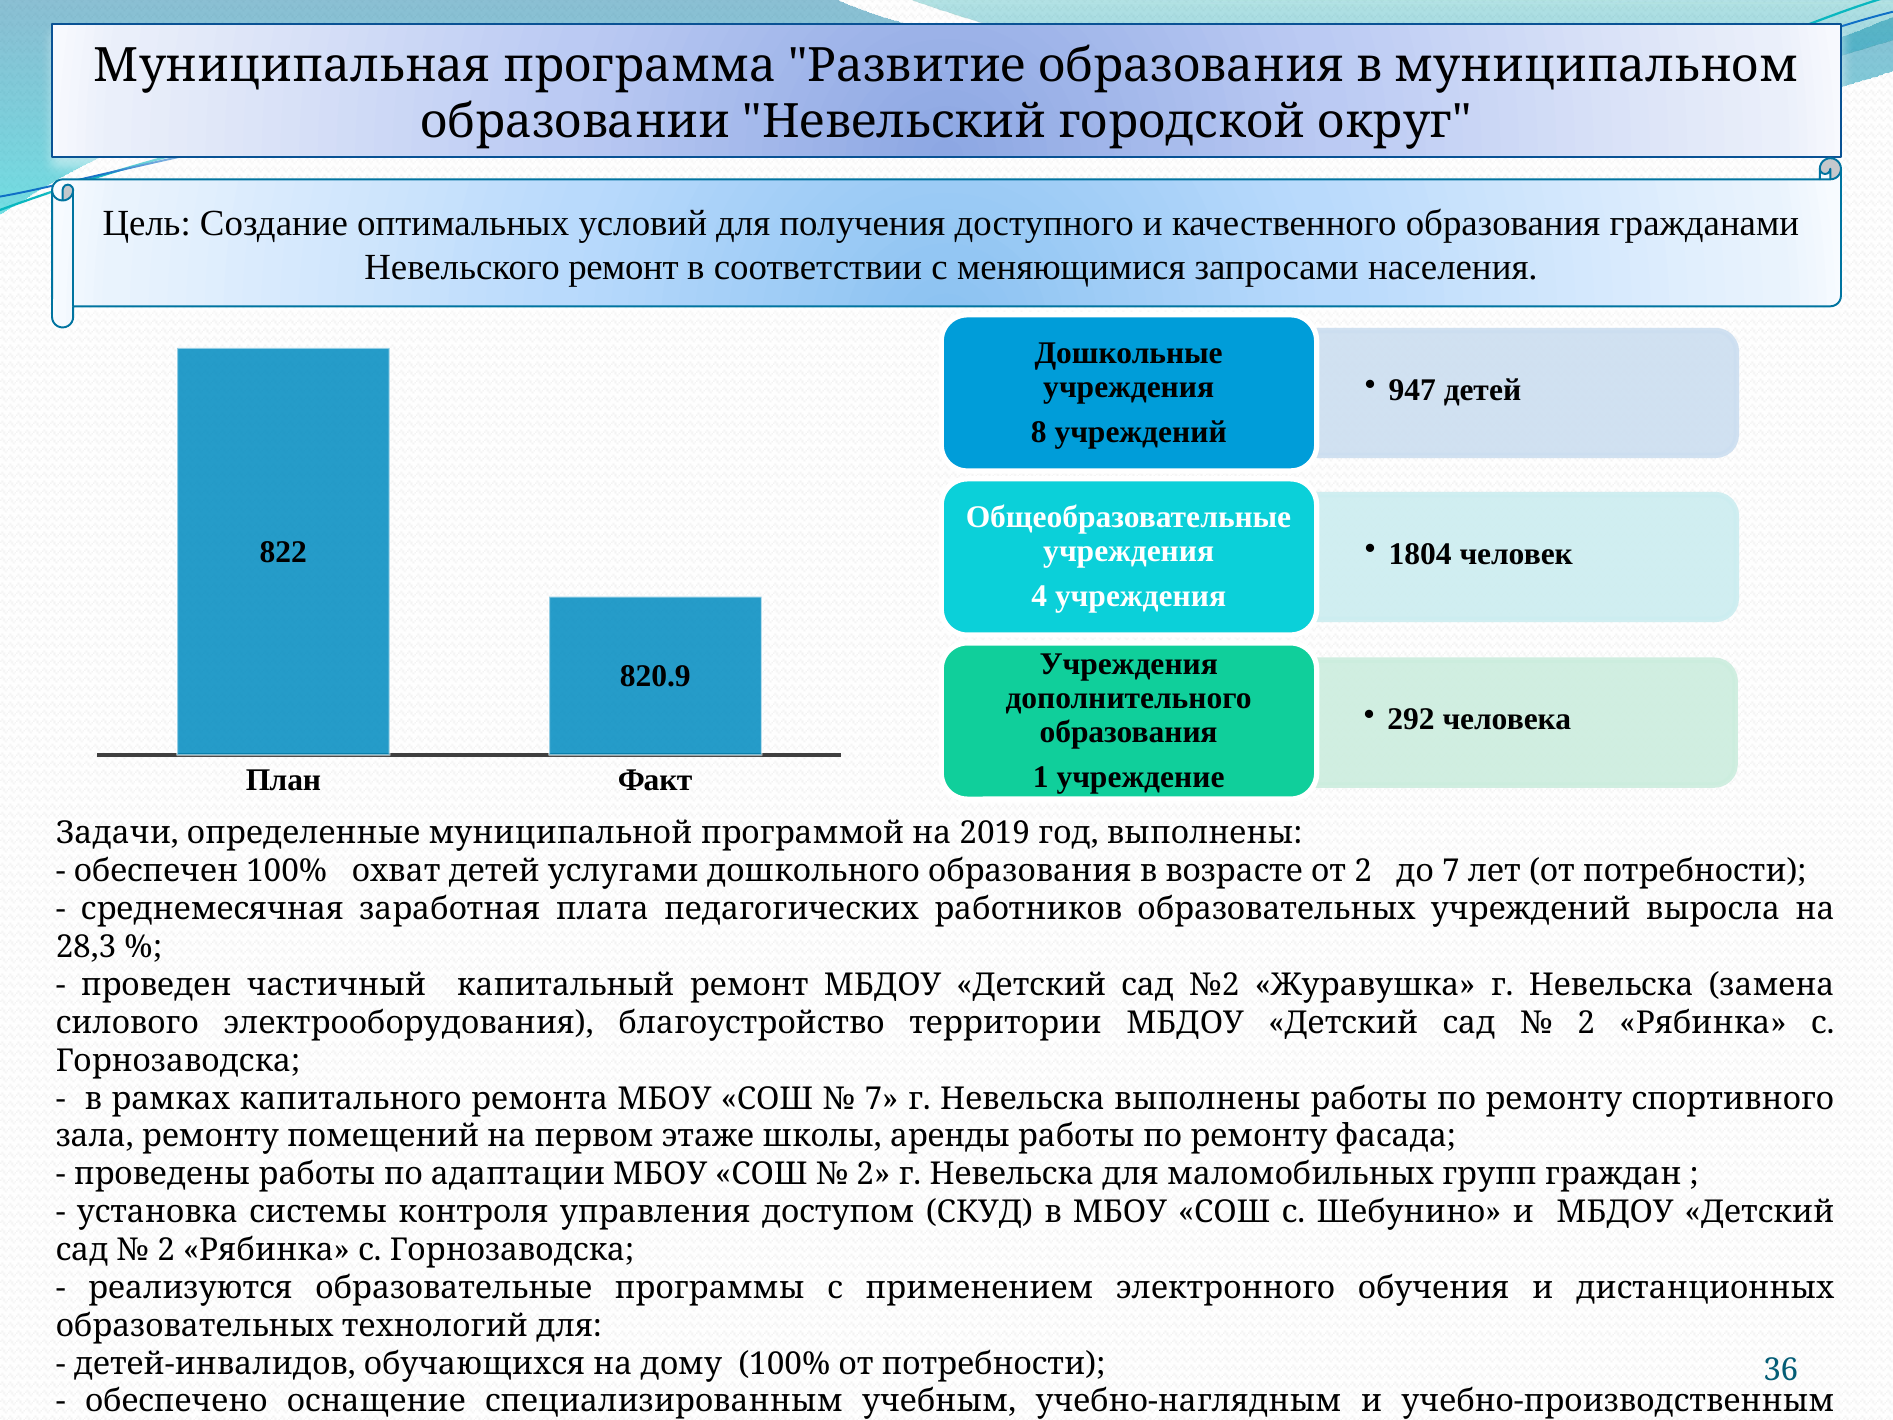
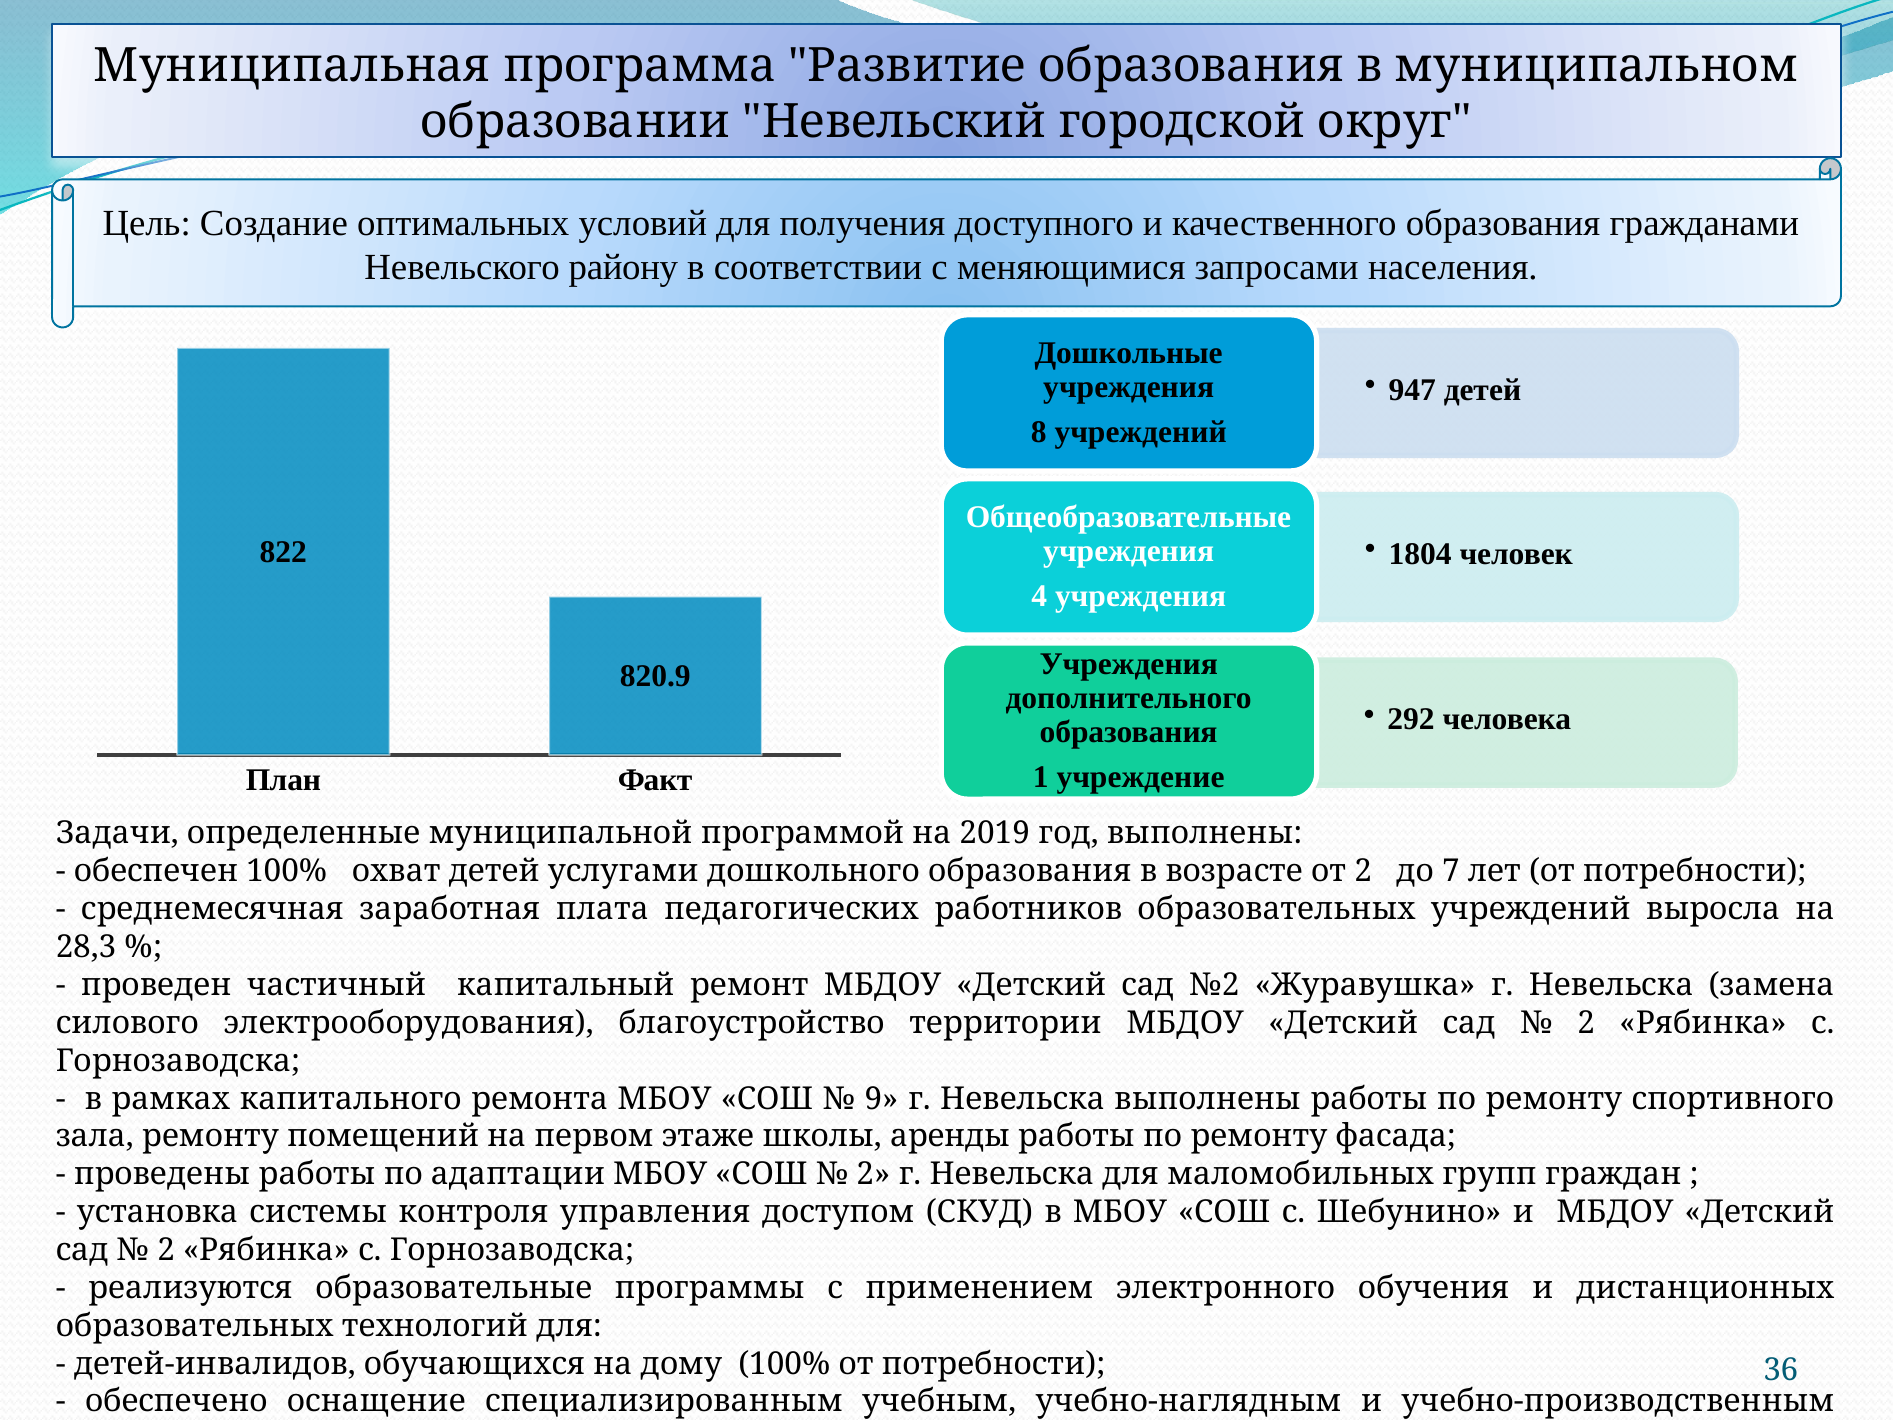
Невельского ремонт: ремонт -> району
7 at (881, 1098): 7 -> 9
